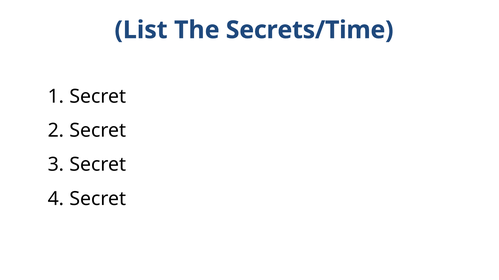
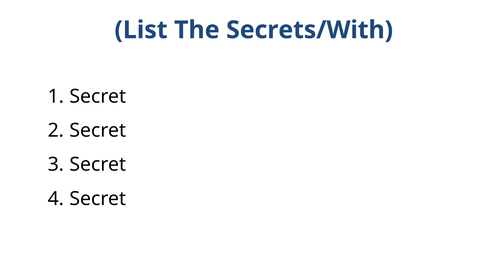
Secrets/Time: Secrets/Time -> Secrets/With
